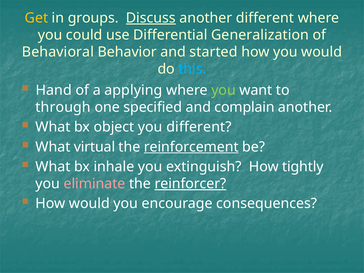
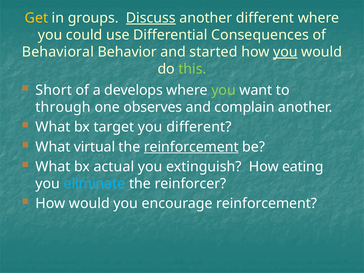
Generalization: Generalization -> Consequences
you at (285, 52) underline: none -> present
this colour: light blue -> light green
Hand: Hand -> Short
applying: applying -> develops
specified: specified -> observes
object: object -> target
inhale: inhale -> actual
tightly: tightly -> eating
eliminate colour: pink -> light blue
reinforcer underline: present -> none
encourage consequences: consequences -> reinforcement
